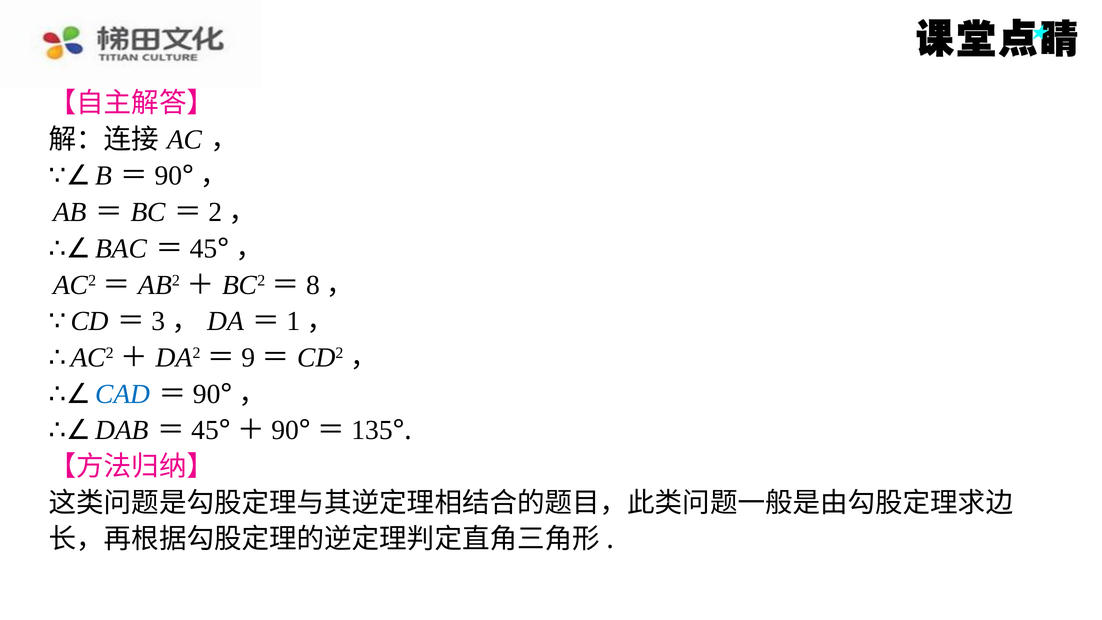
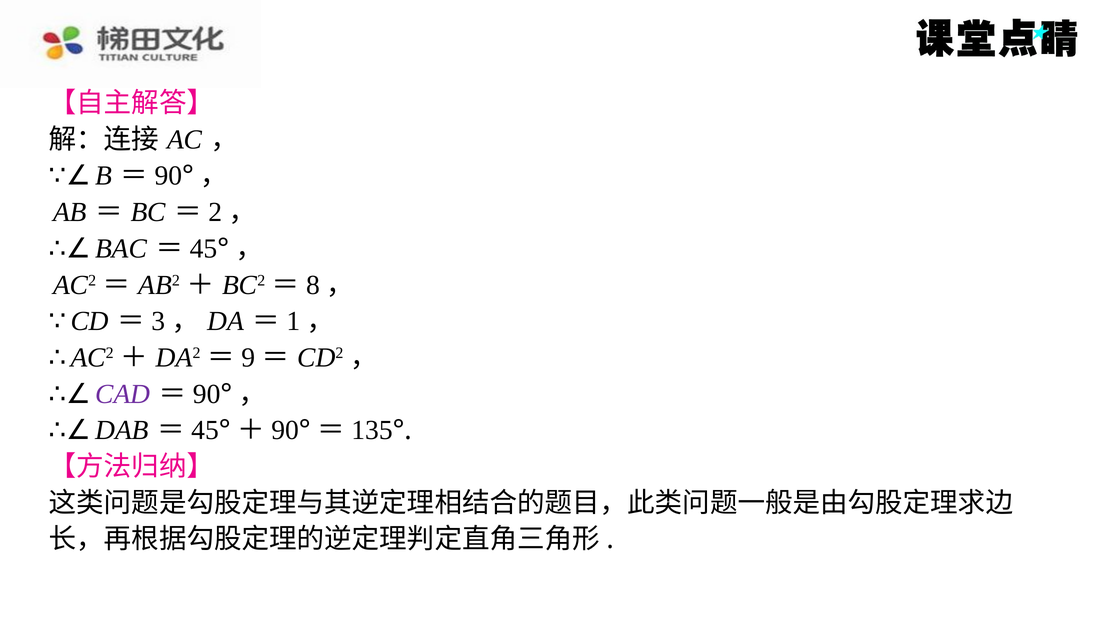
CAD colour: blue -> purple
